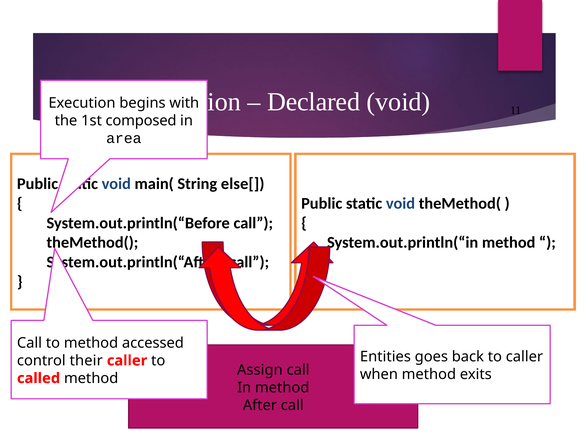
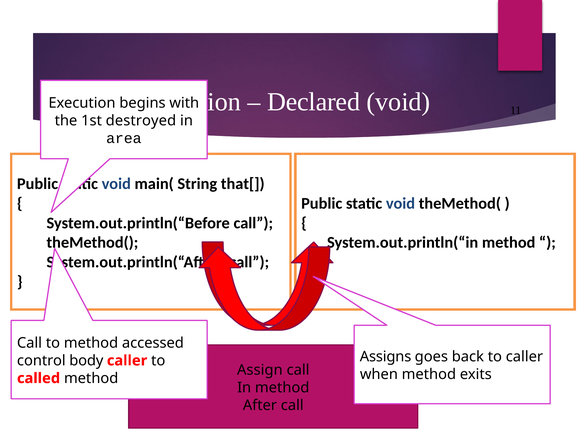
composed: composed -> destroyed
else[: else[ -> that[
Entities: Entities -> Assigns
their: their -> body
